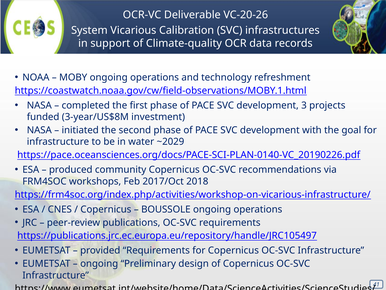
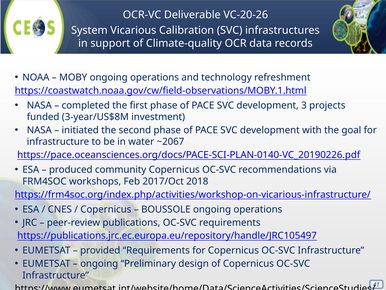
~2029: ~2029 -> ~2067
